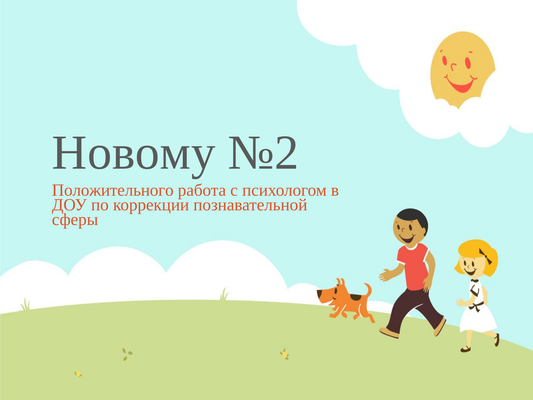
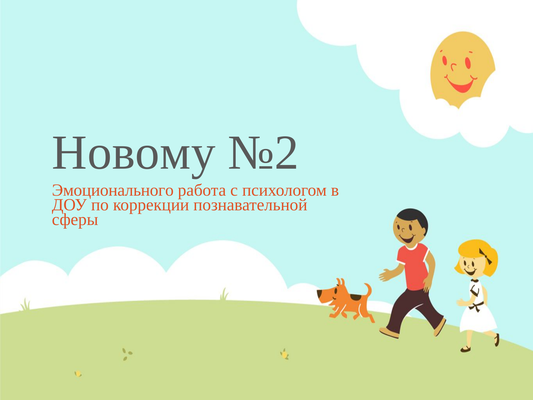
Положительного: Положительного -> Эмоционального
